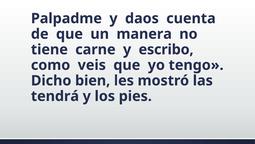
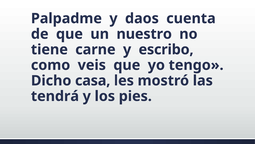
manera: manera -> nuestro
bien: bien -> casa
